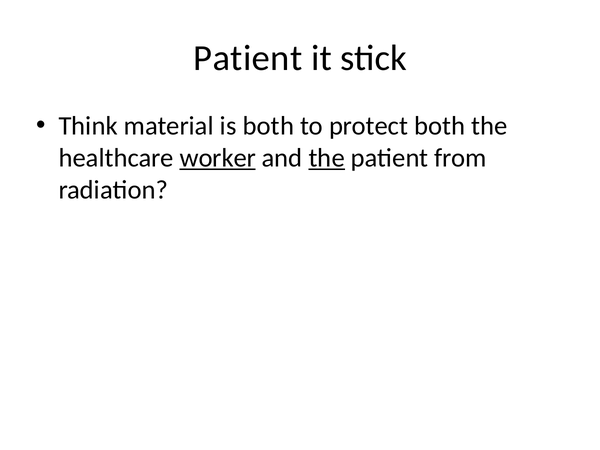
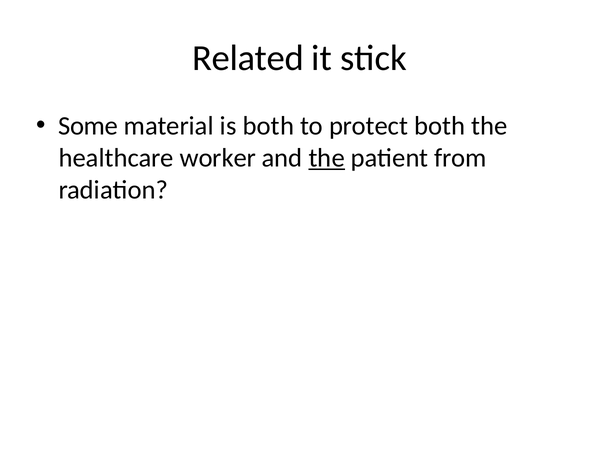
Patient at (248, 58): Patient -> Related
Think: Think -> Some
worker underline: present -> none
